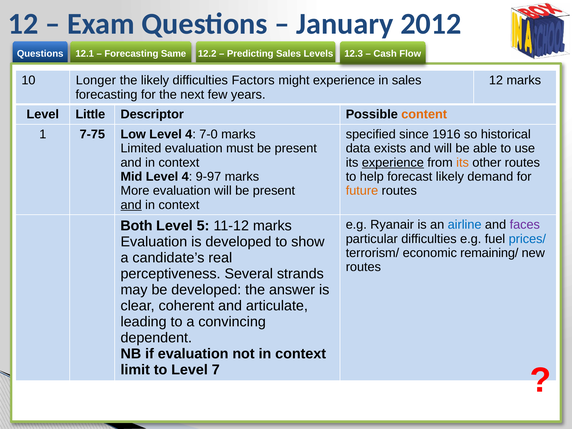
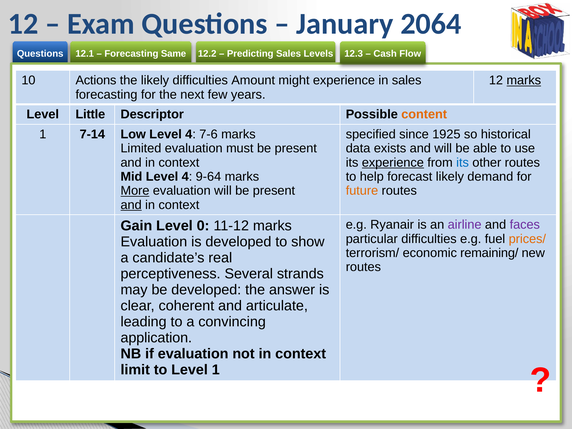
2012: 2012 -> 2064
Longer: Longer -> Actions
Factors: Factors -> Amount
marks at (524, 80) underline: none -> present
7-75: 7-75 -> 7-14
7-0: 7-0 -> 7-6
1916: 1916 -> 1925
its at (463, 163) colour: orange -> blue
9-97: 9-97 -> 9-64
More underline: none -> present
airline colour: blue -> purple
Both: Both -> Gain
5: 5 -> 0
prices/ colour: blue -> orange
dependent: dependent -> application
Level 7: 7 -> 1
